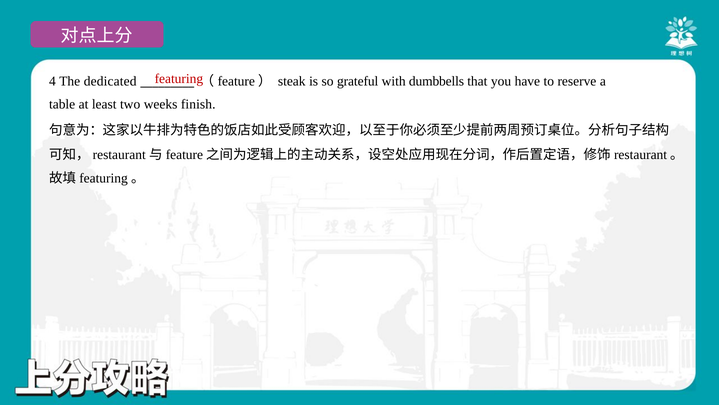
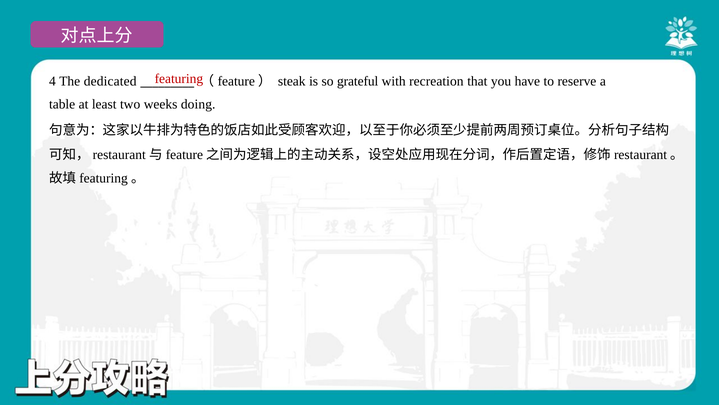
dumbbells: dumbbells -> recreation
finish: finish -> doing
